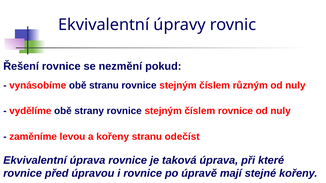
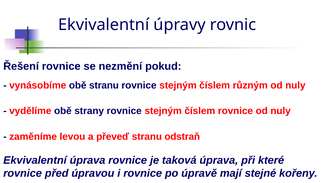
a kořeny: kořeny -> převeď
odečíst: odečíst -> odstraň
